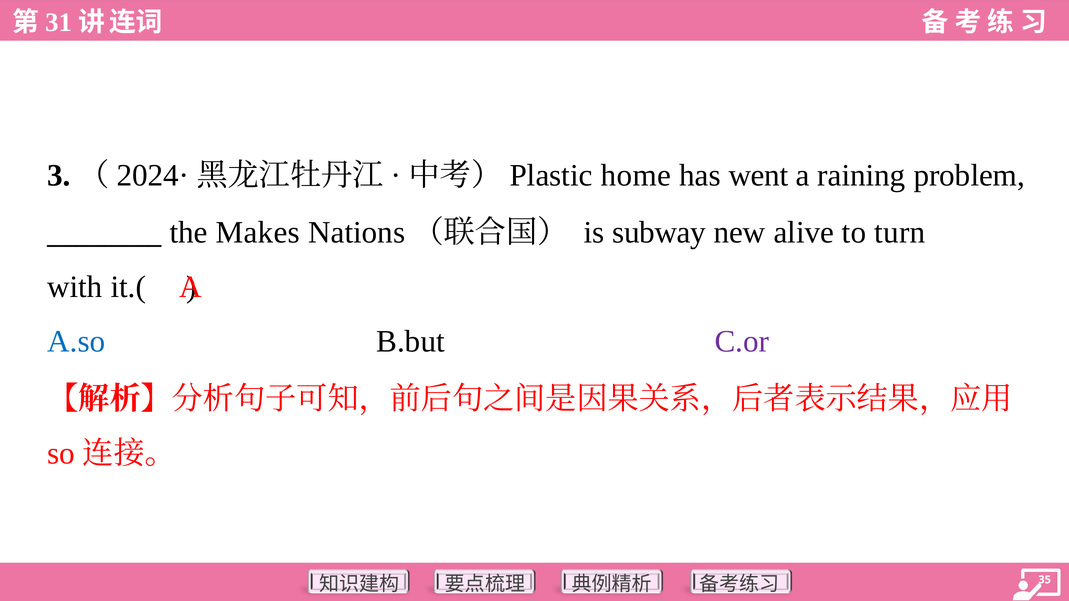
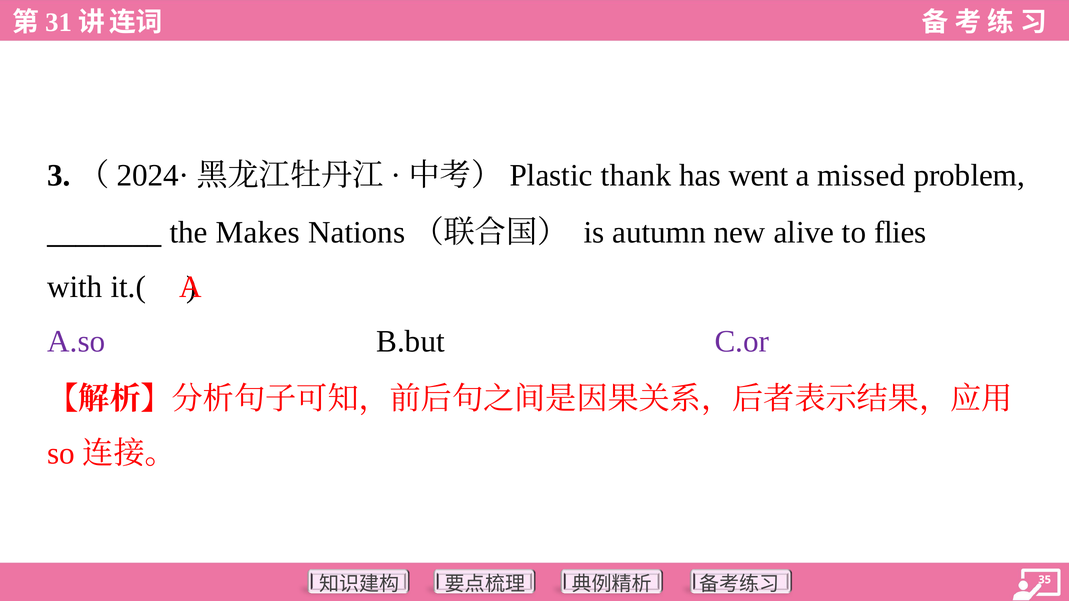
home: home -> thank
raining: raining -> missed
subway: subway -> autumn
turn: turn -> flies
A.so colour: blue -> purple
